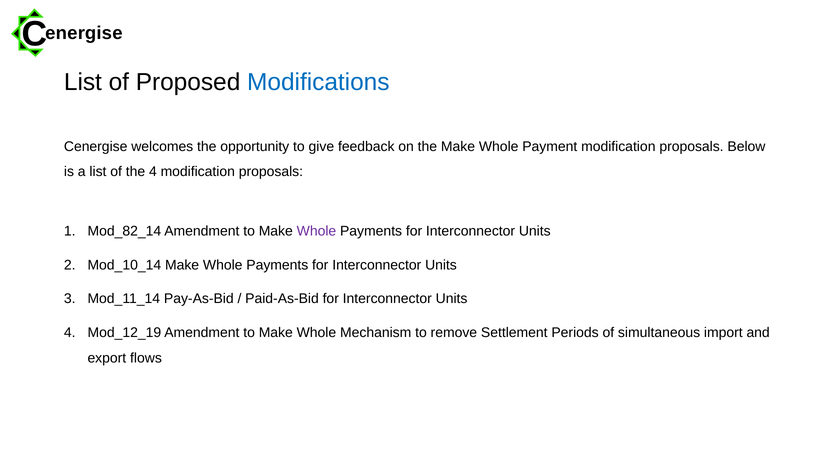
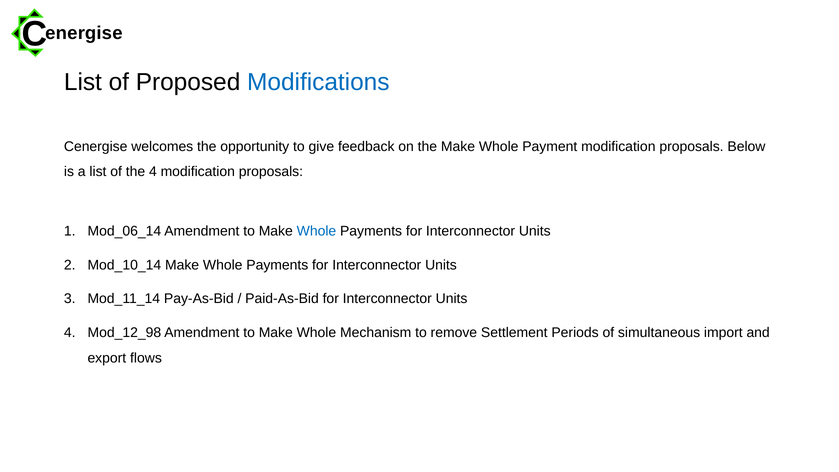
Mod_82_14: Mod_82_14 -> Mod_06_14
Whole at (317, 231) colour: purple -> blue
Mod_12_19: Mod_12_19 -> Mod_12_98
